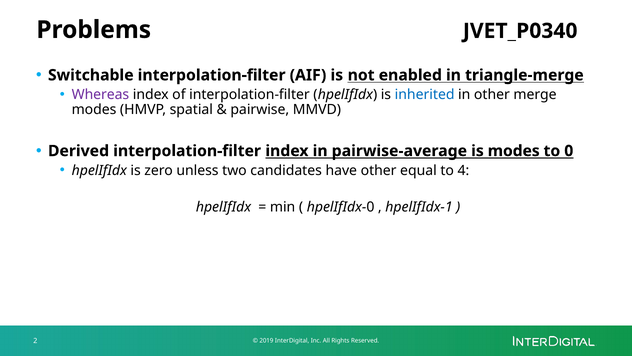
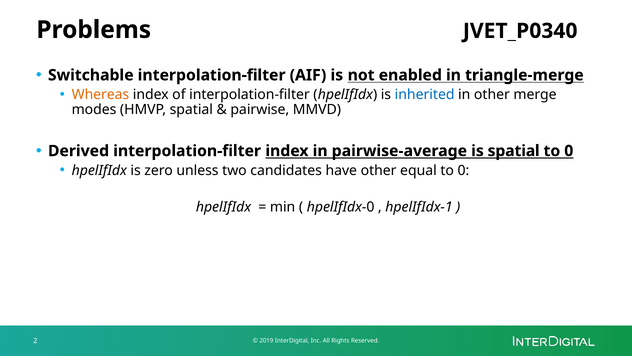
Whereas colour: purple -> orange
is modes: modes -> spatial
equal to 4: 4 -> 0
